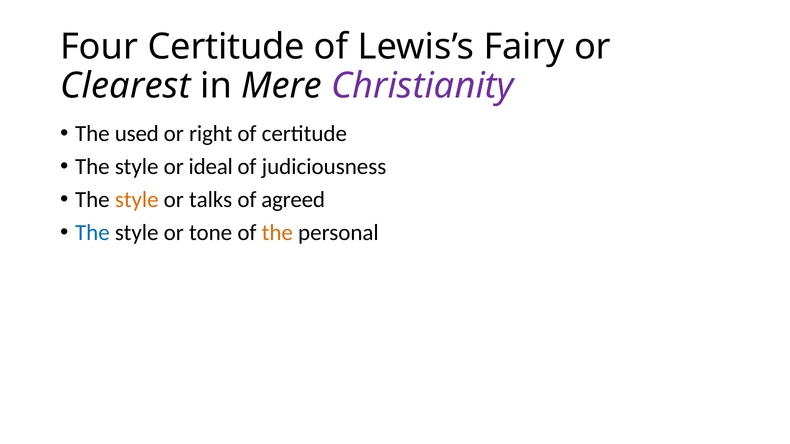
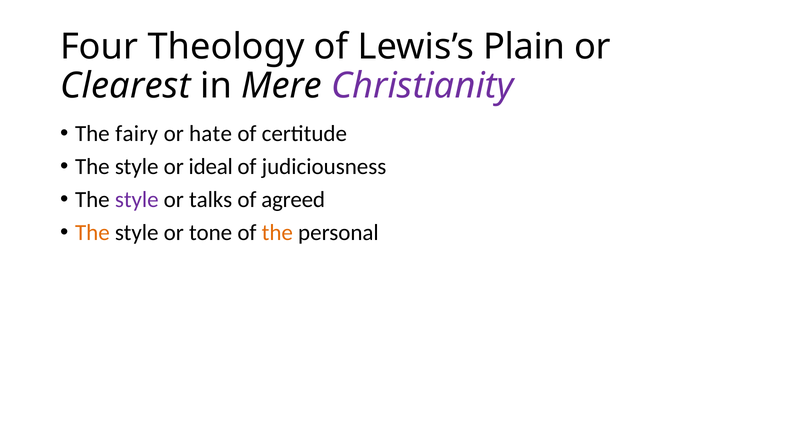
Four Certitude: Certitude -> Theology
Fairy: Fairy -> Plain
used: used -> fairy
right: right -> hate
style at (137, 200) colour: orange -> purple
The at (92, 233) colour: blue -> orange
